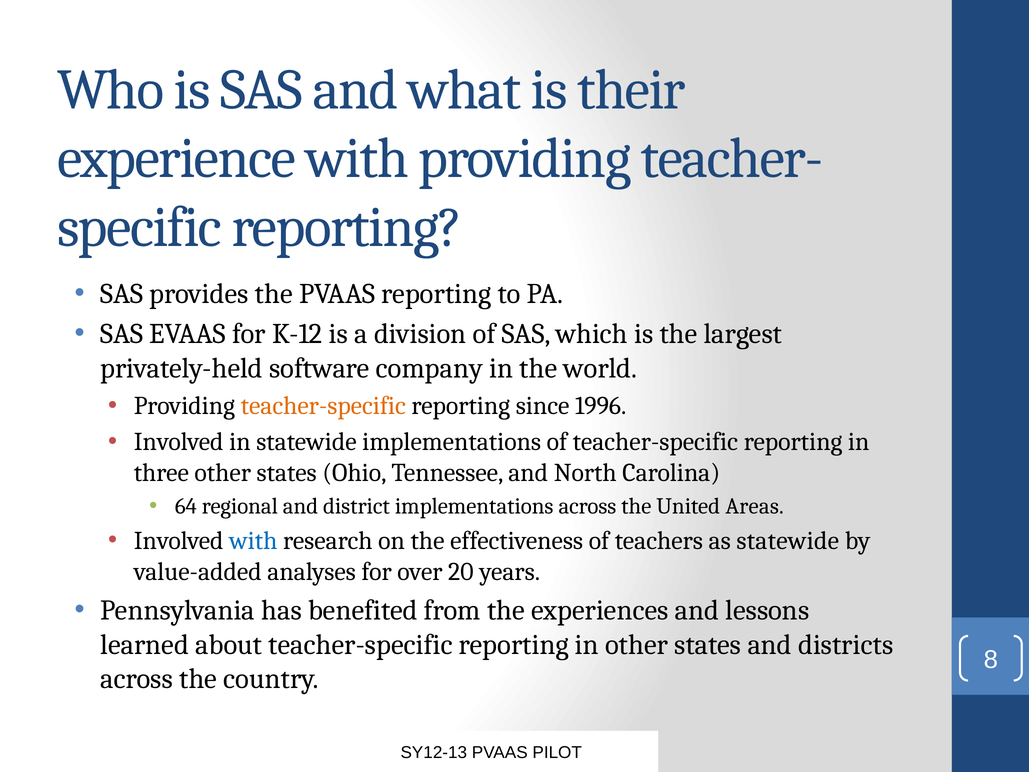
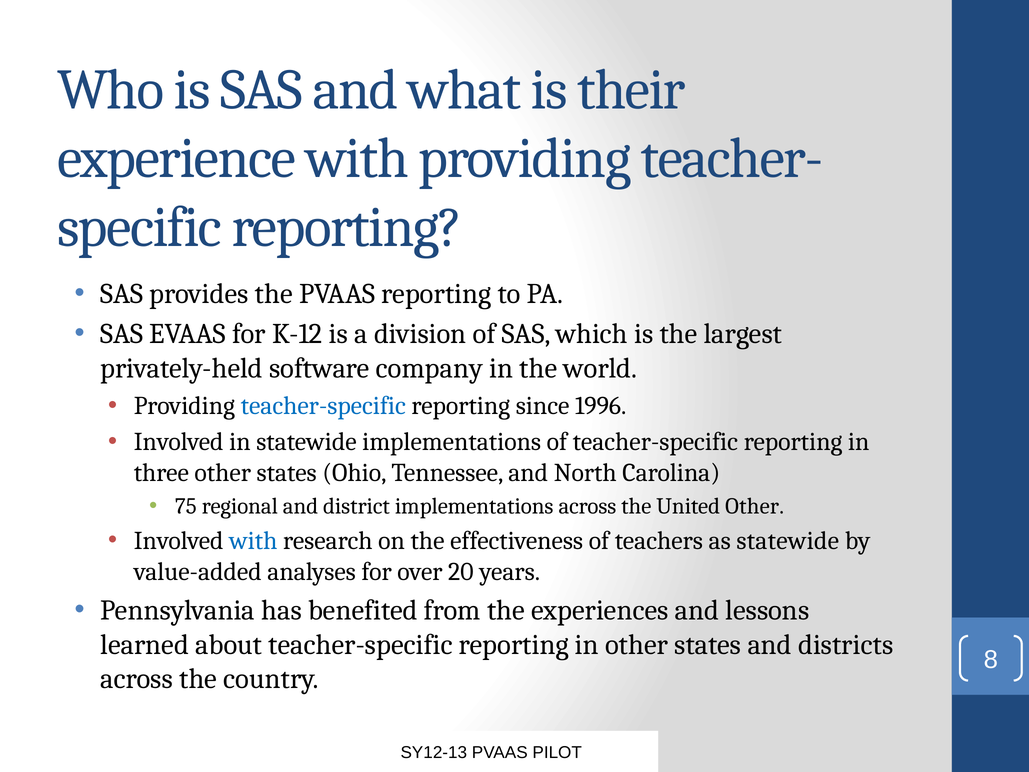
teacher-specific at (323, 406) colour: orange -> blue
64: 64 -> 75
United Areas: Areas -> Other
